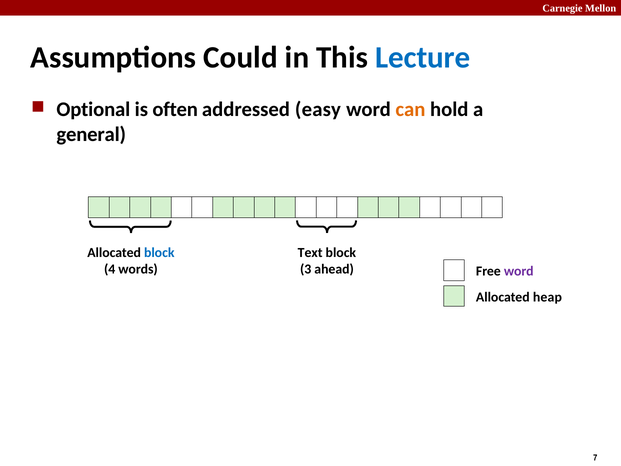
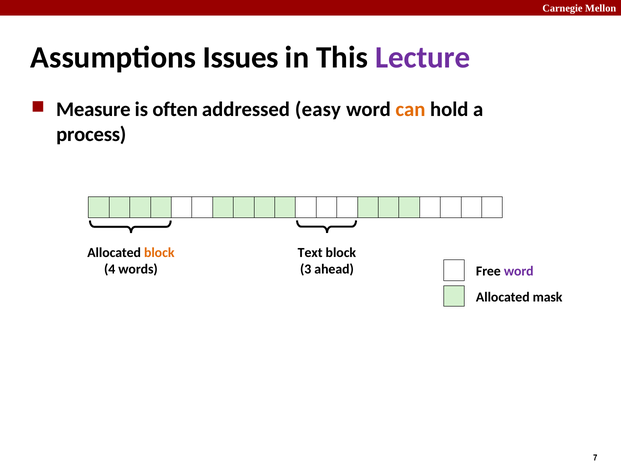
Could: Could -> Issues
Lecture colour: blue -> purple
Optional: Optional -> Measure
general: general -> process
block at (159, 253) colour: blue -> orange
heap: heap -> mask
